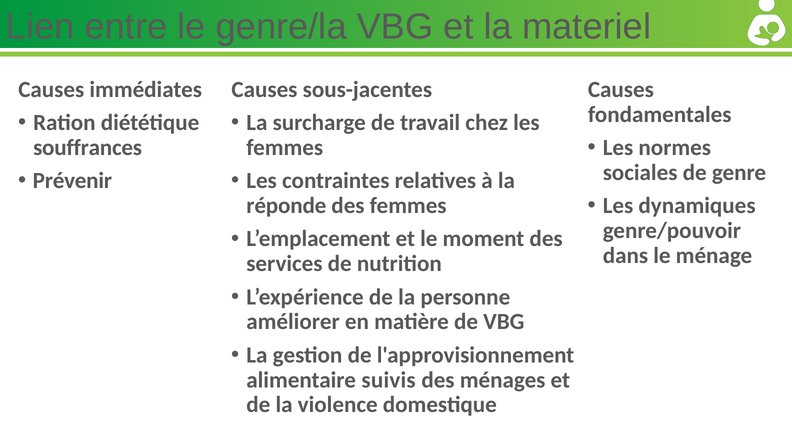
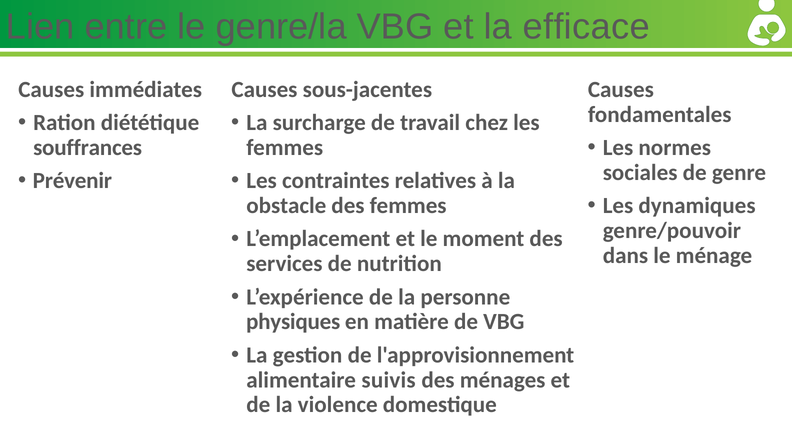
materiel: materiel -> efficace
réponde: réponde -> obstacle
améliorer: améliorer -> physiques
